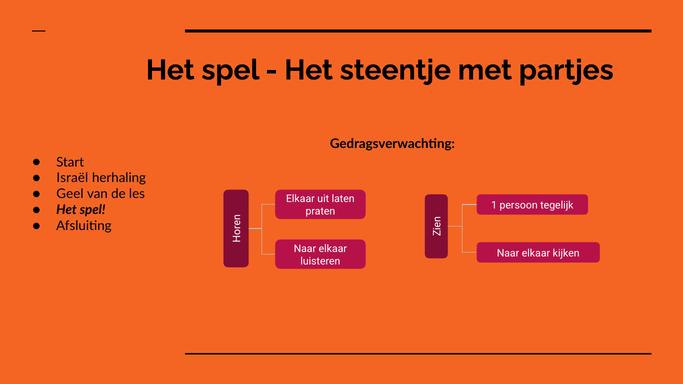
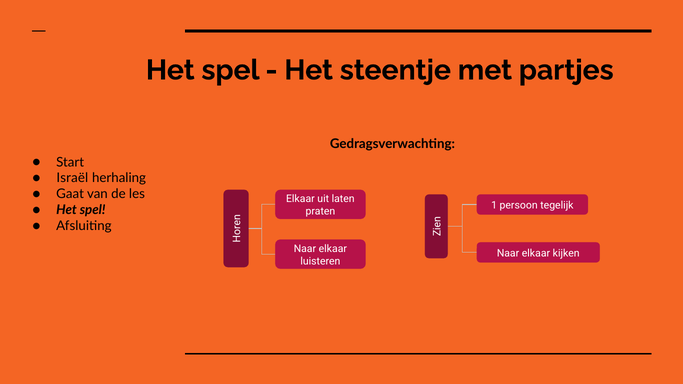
Geel: Geel -> Gaat
